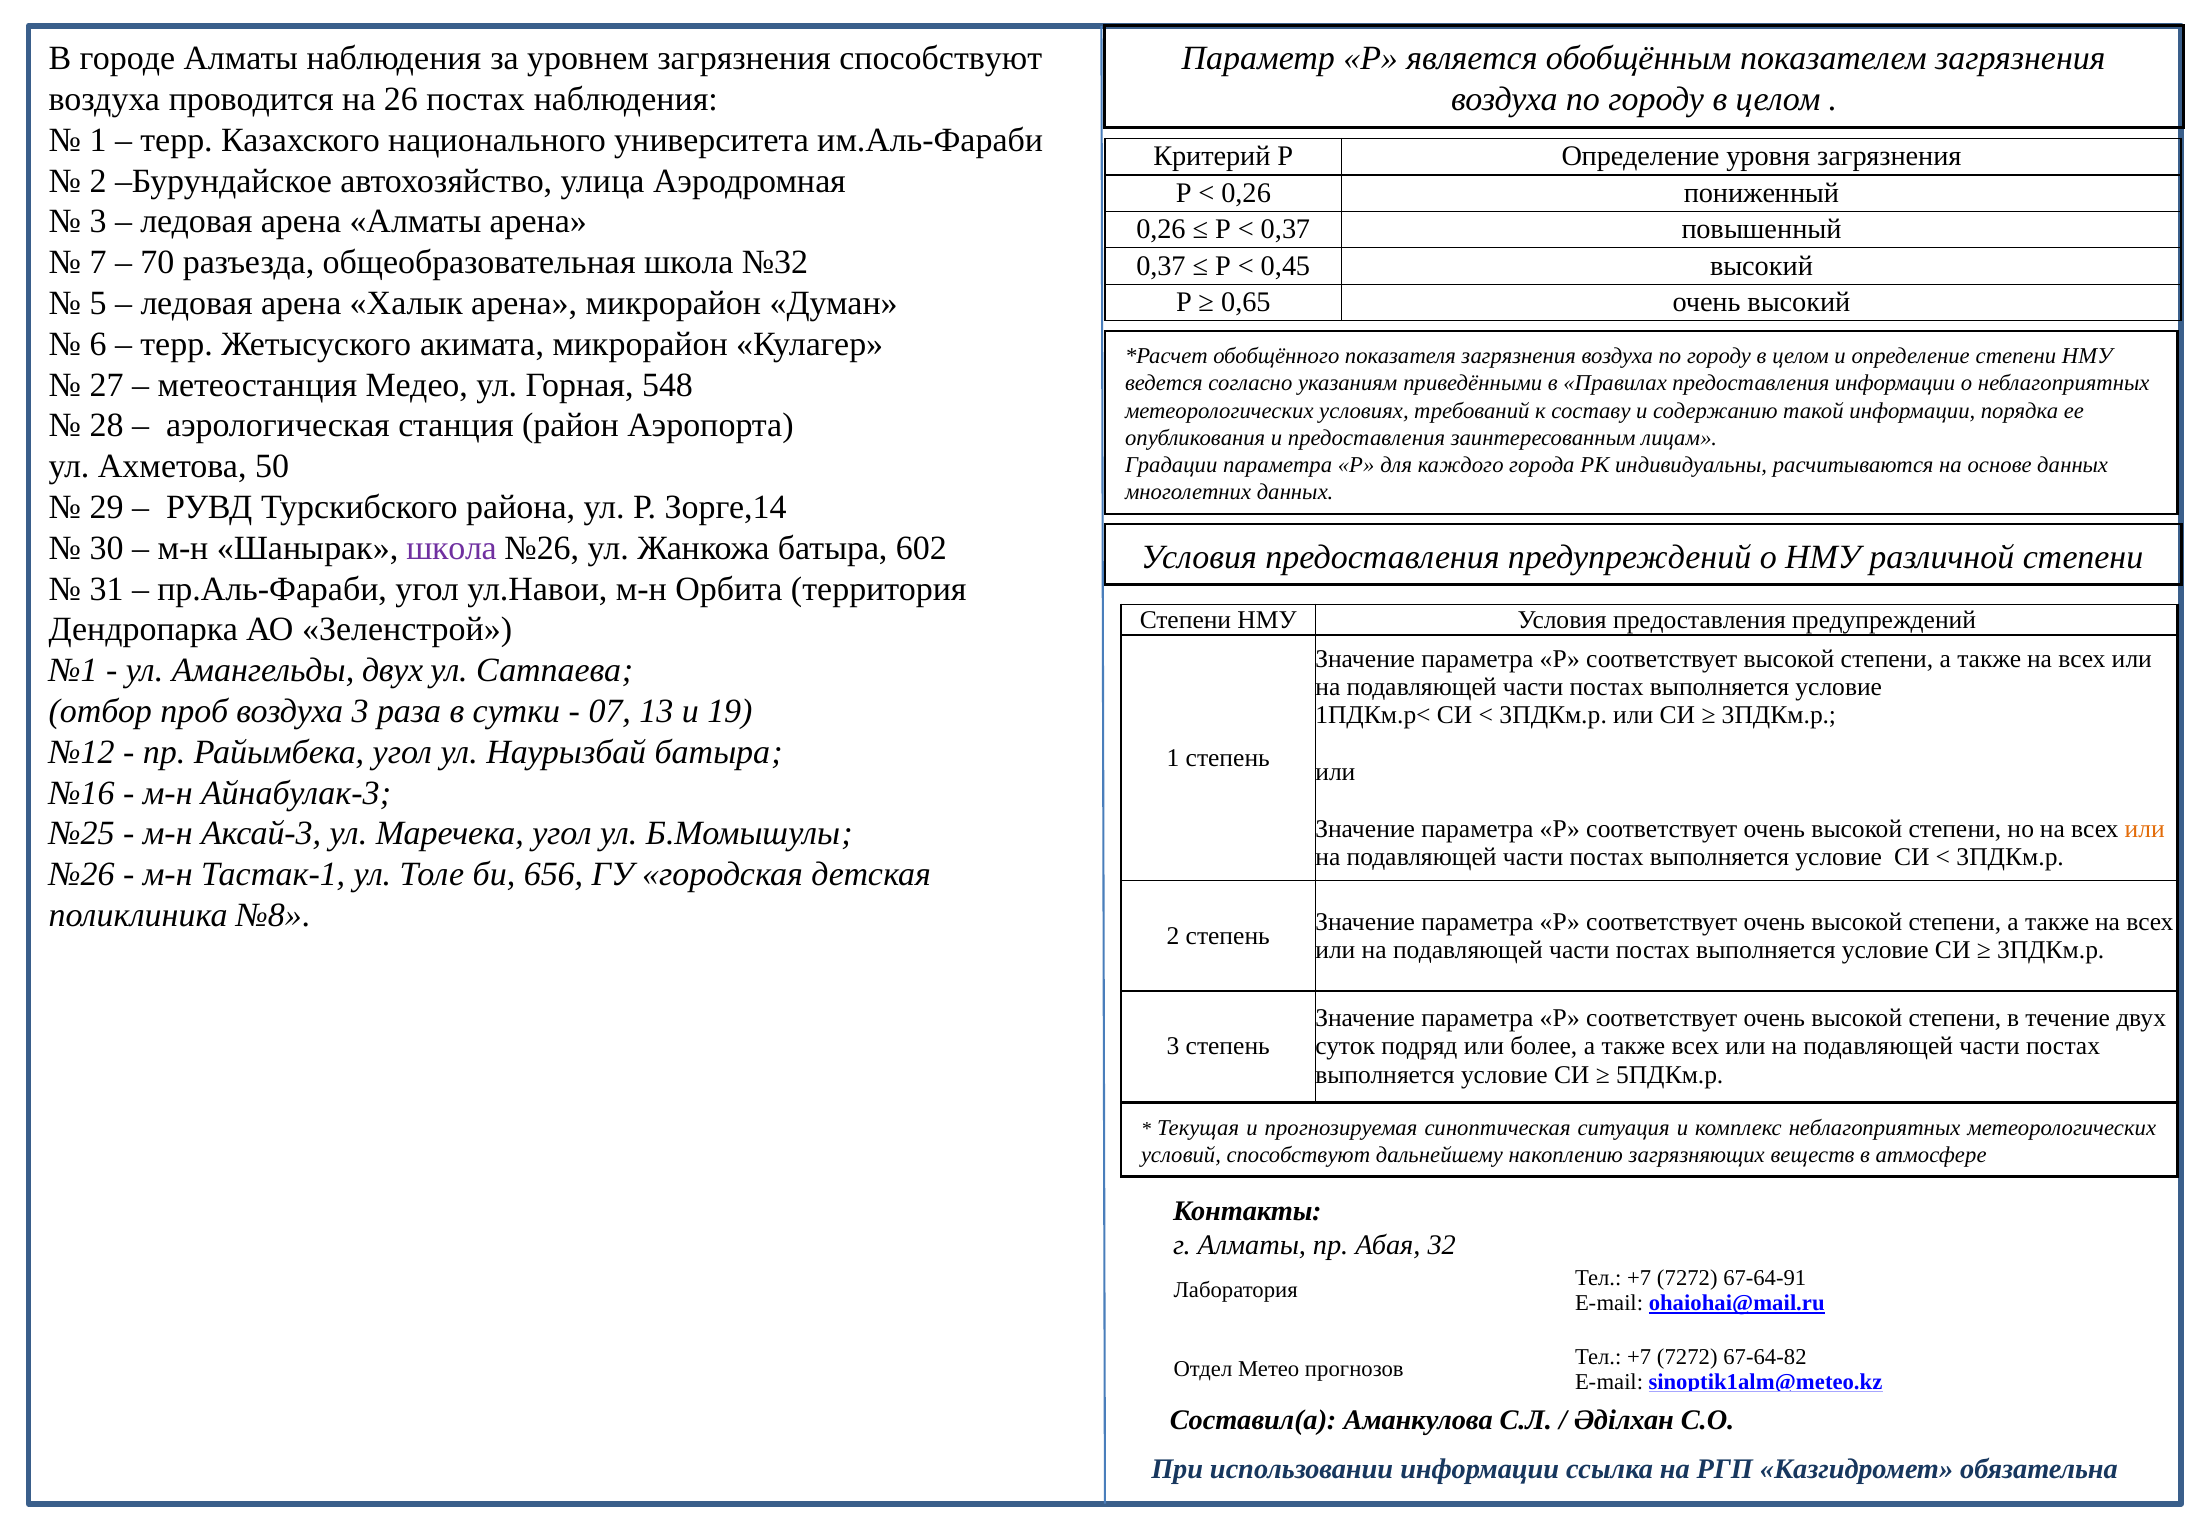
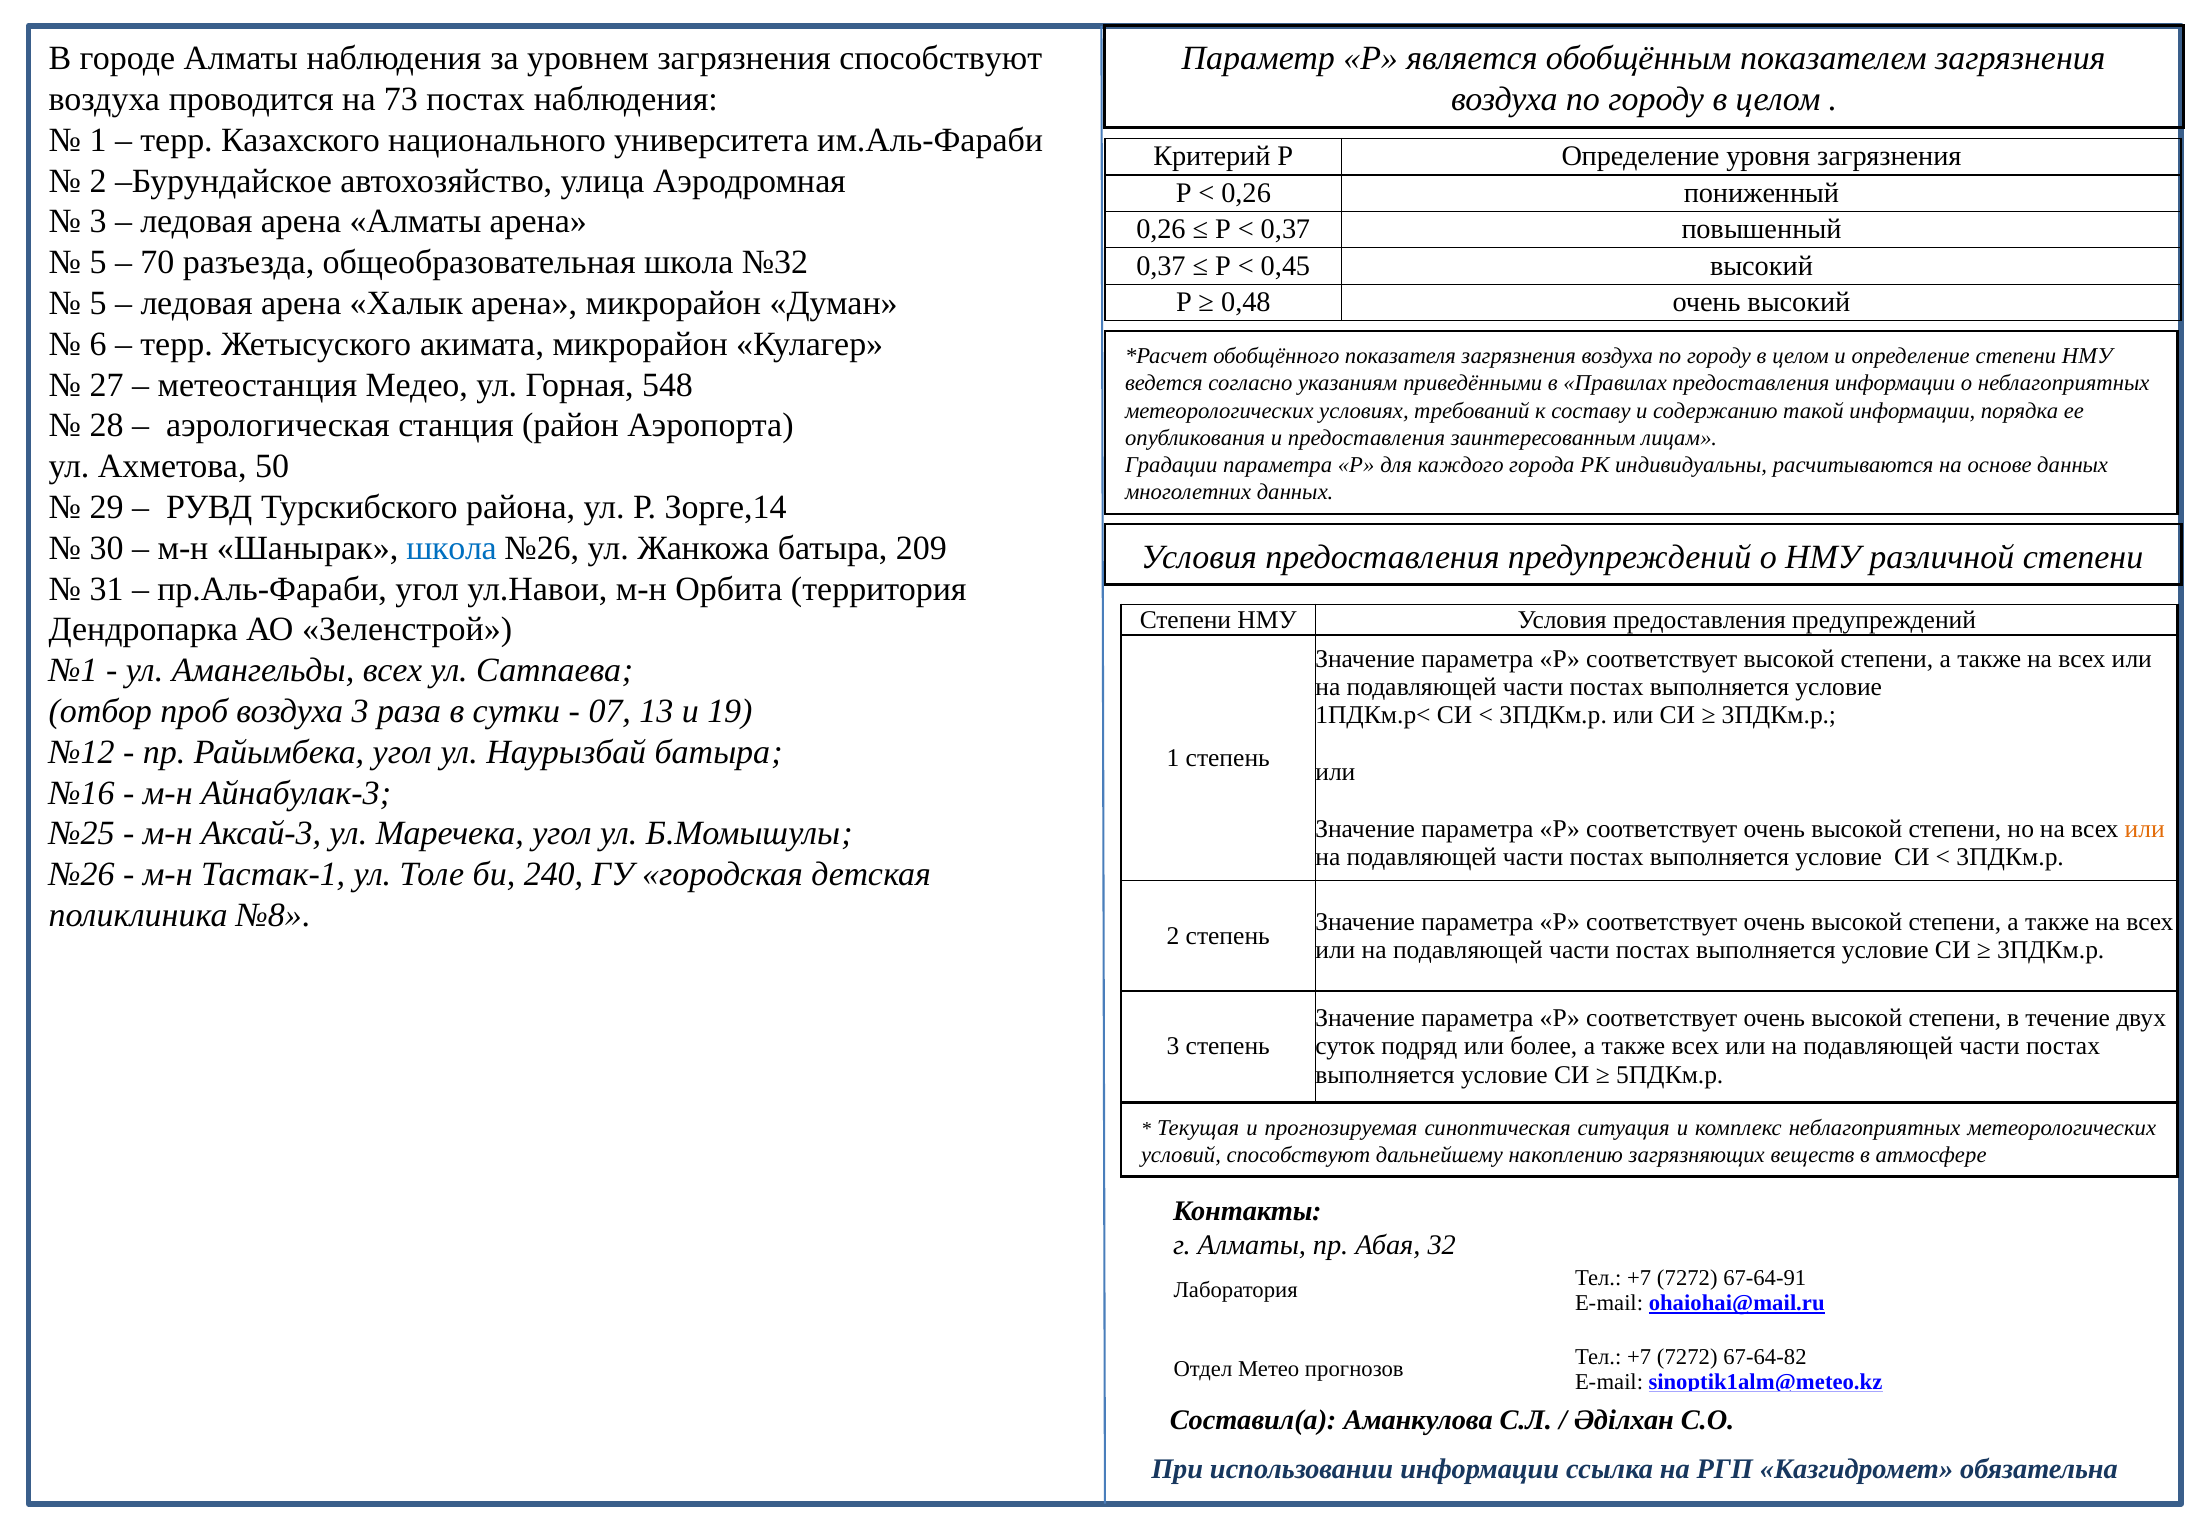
26: 26 -> 73
7 at (98, 263): 7 -> 5
0,65: 0,65 -> 0,48
школа at (452, 548) colour: purple -> blue
602: 602 -> 209
Амангельды двух: двух -> всех
656: 656 -> 240
